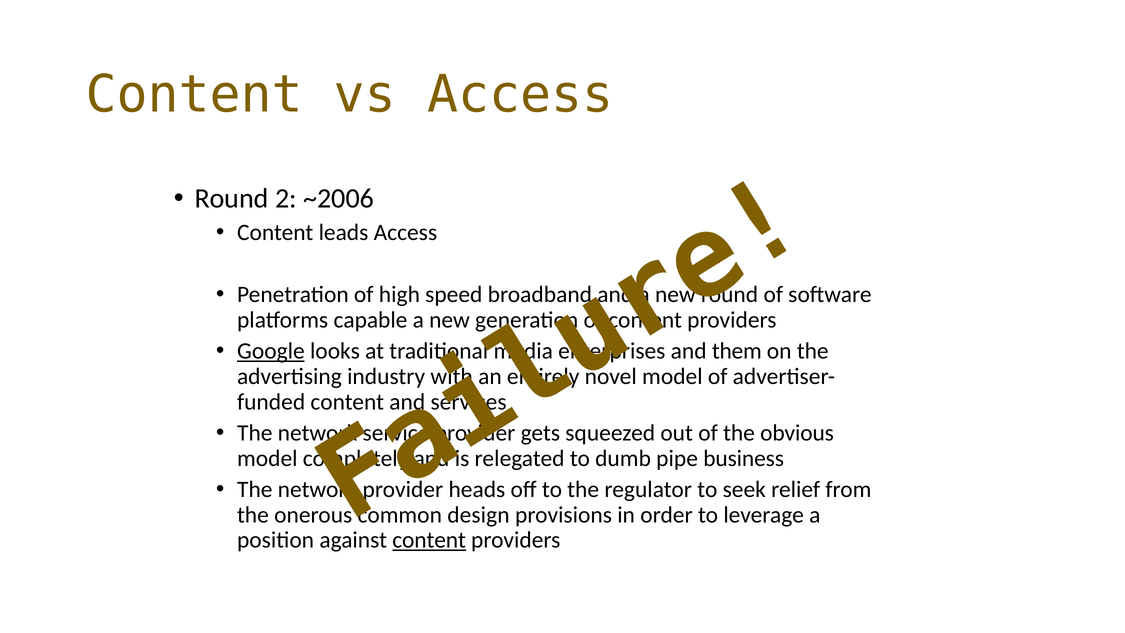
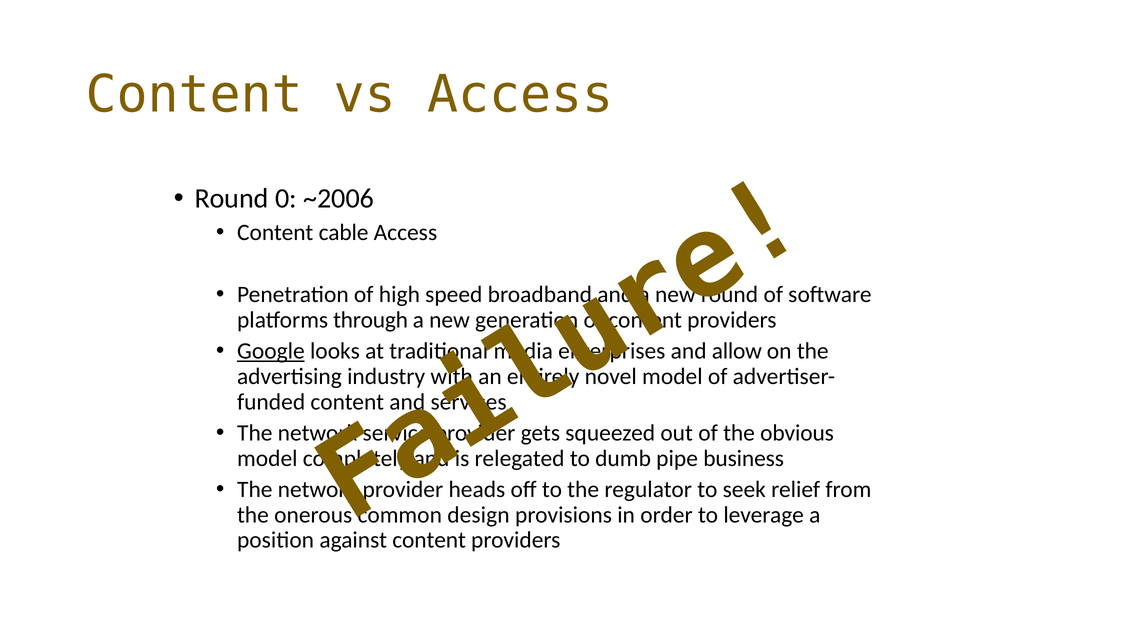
2: 2 -> 0
leads: leads -> cable
capable: capable -> through
them: them -> allow
content at (429, 540) underline: present -> none
